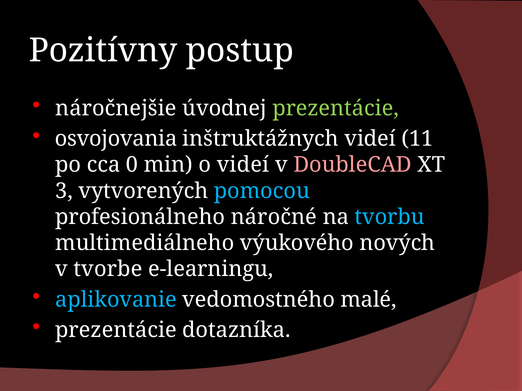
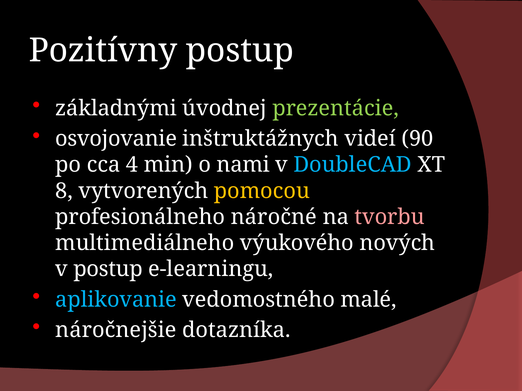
náročnejšie: náročnejšie -> základnými
osvojovania: osvojovania -> osvojovanie
11: 11 -> 90
0: 0 -> 4
o videí: videí -> nami
DoubleCAD colour: pink -> light blue
3: 3 -> 8
pomocou colour: light blue -> yellow
tvorbu colour: light blue -> pink
v tvorbe: tvorbe -> postup
prezentácie at (116, 330): prezentácie -> náročnejšie
